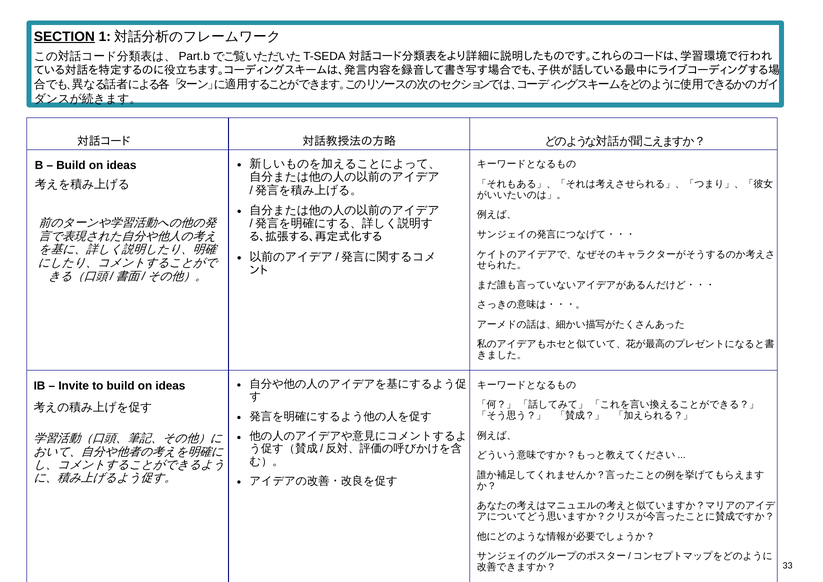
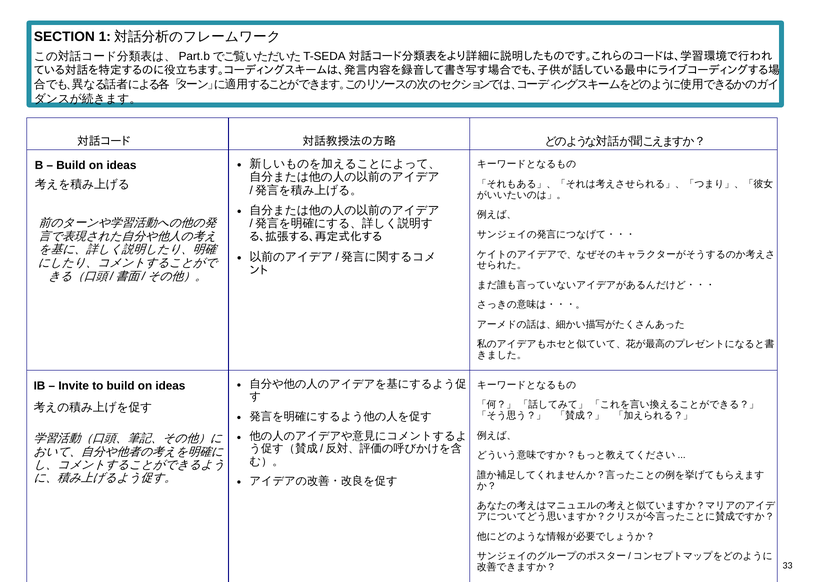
SECTION underline: present -> none
